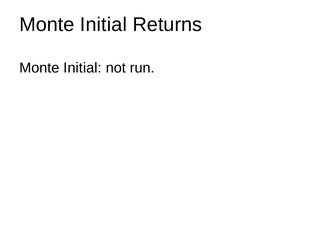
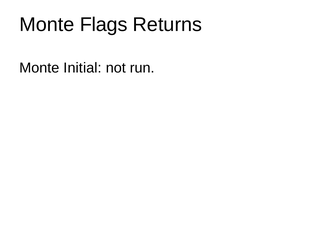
Initial at (103, 25): Initial -> Flags
